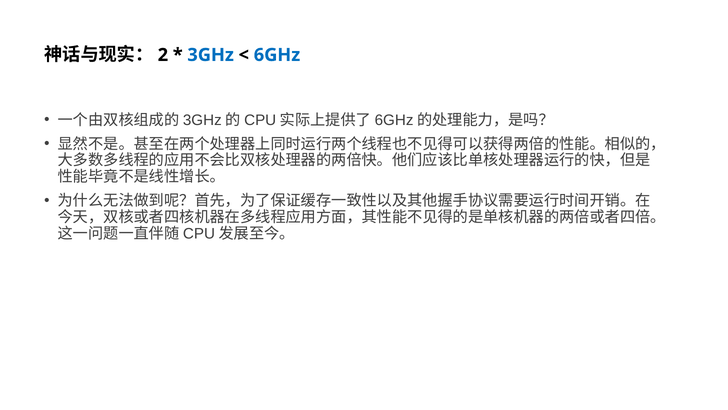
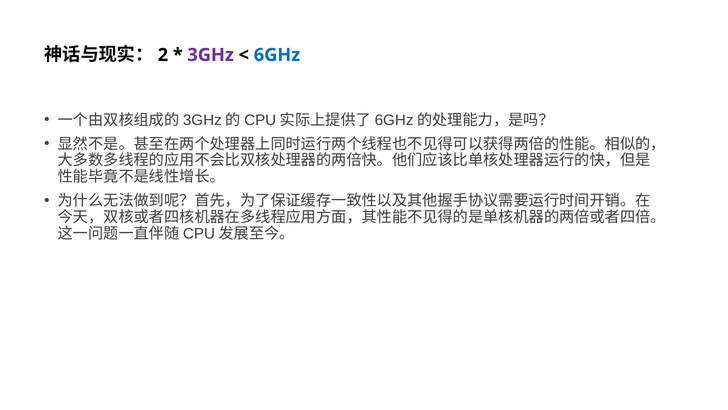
3GHz colour: blue -> purple
